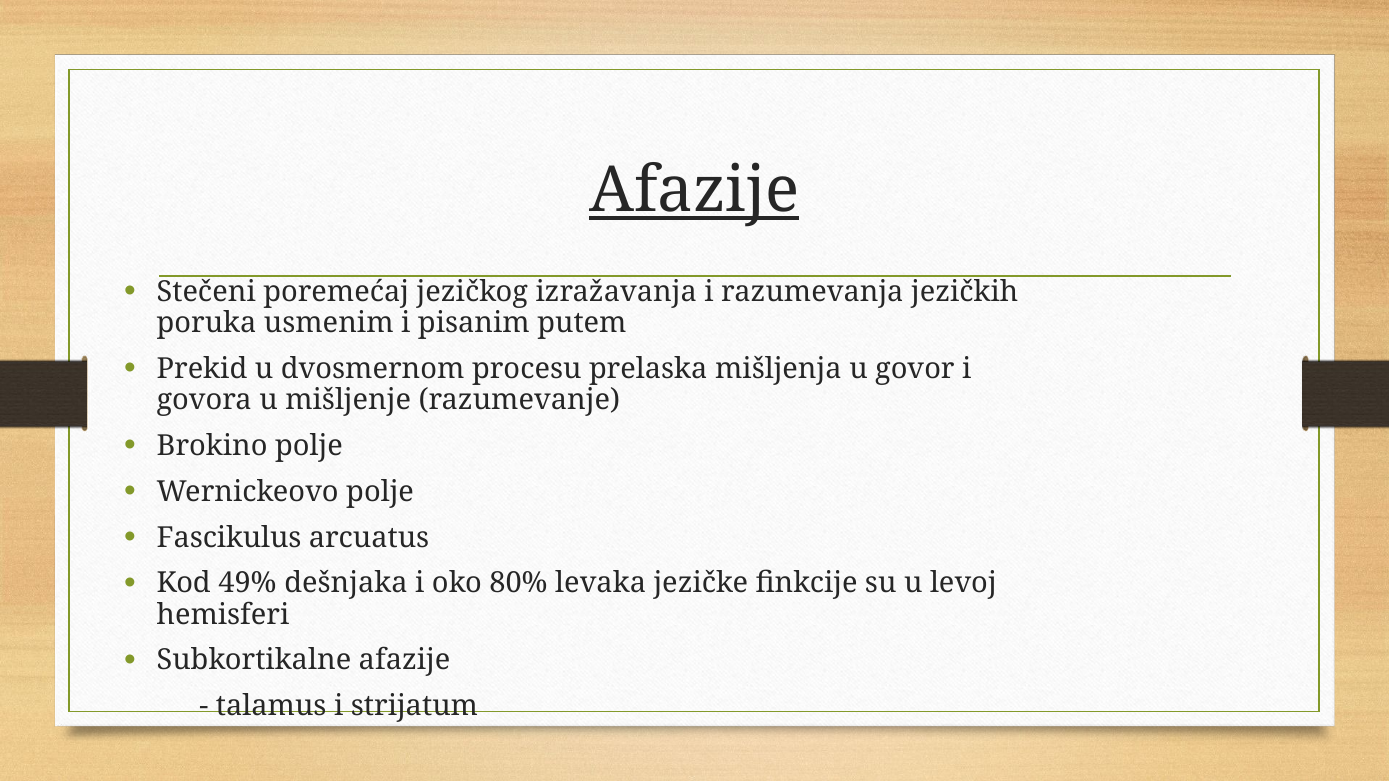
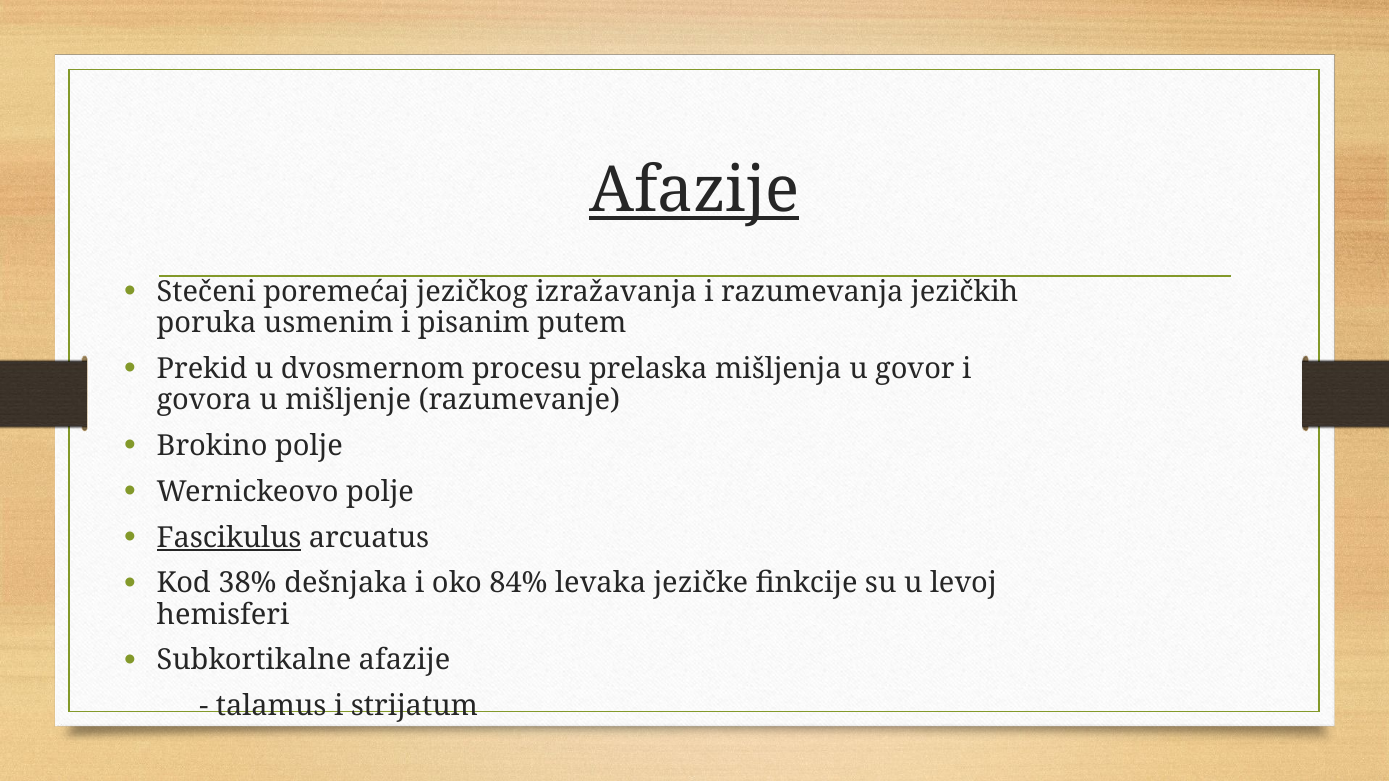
Fascikulus underline: none -> present
49%: 49% -> 38%
80%: 80% -> 84%
